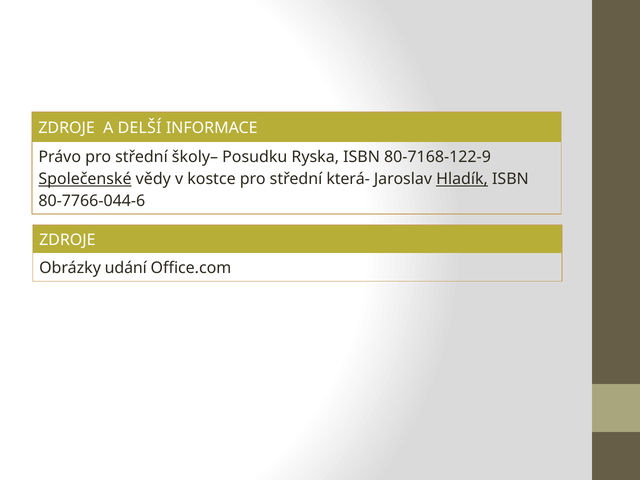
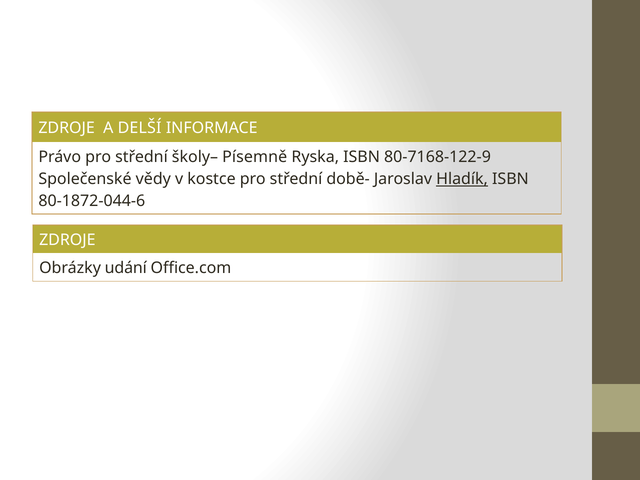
Posudku: Posudku -> Písemně
Společenské underline: present -> none
která-: která- -> době-
80-7766-044-6: 80-7766-044-6 -> 80-1872-044-6
